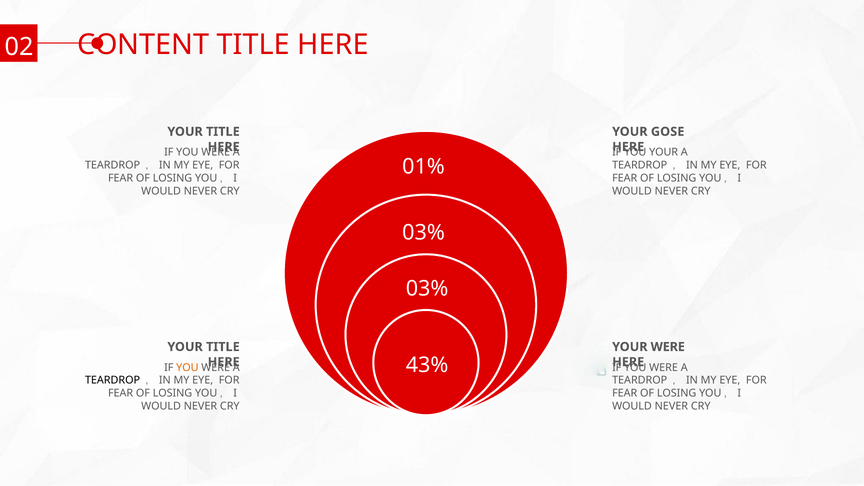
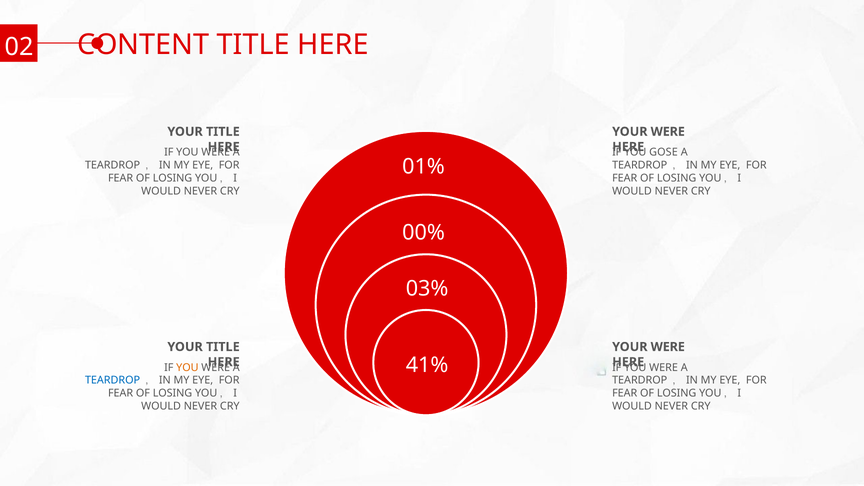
GOSE at (668, 132): GOSE -> WERE
YOUR at (664, 152): YOUR -> GOSE
03% at (424, 232): 03% -> 00%
43%: 43% -> 41%
TEARDROP at (113, 380) colour: black -> blue
